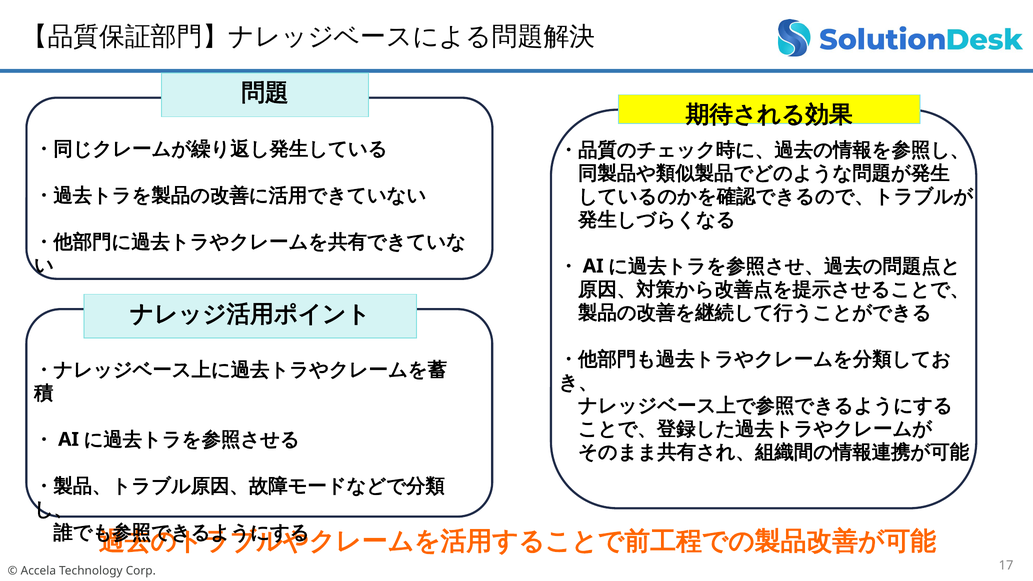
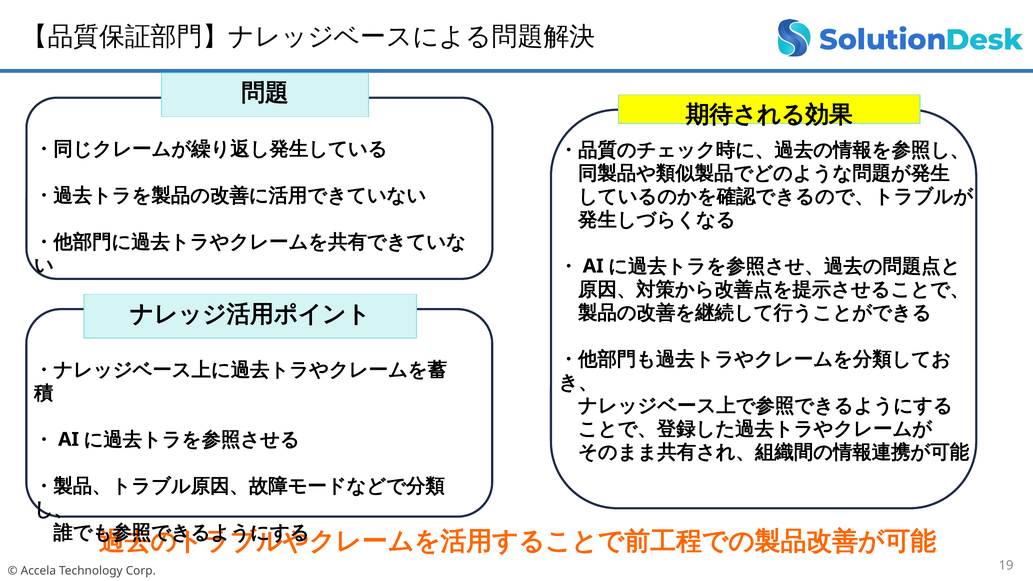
17: 17 -> 19
